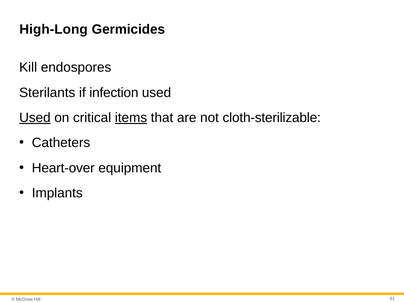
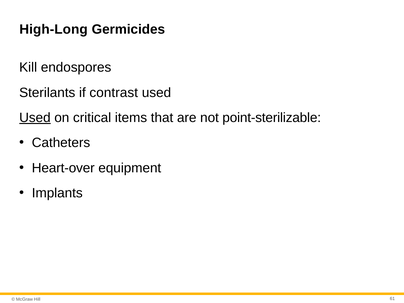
infection: infection -> contrast
items underline: present -> none
cloth-sterilizable: cloth-sterilizable -> point-sterilizable
